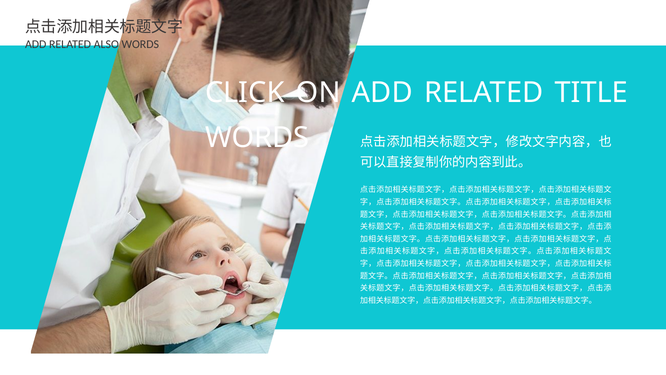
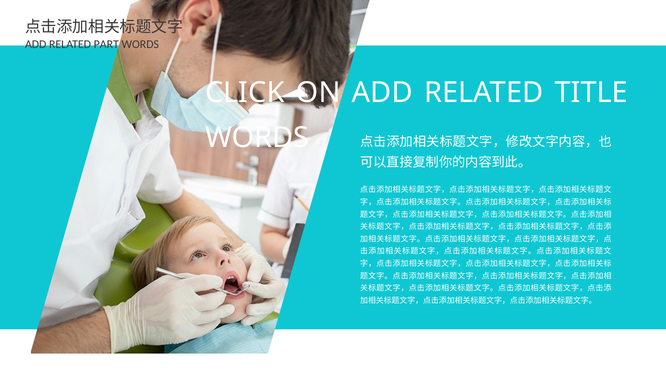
ALSO: ALSO -> PART
